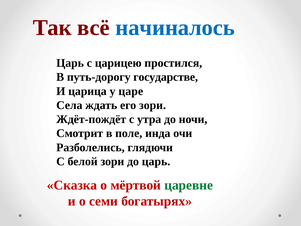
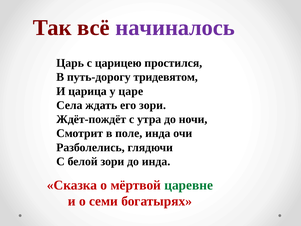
начиналось colour: blue -> purple
государстве: государстве -> тридевятом
до царь: царь -> инда
